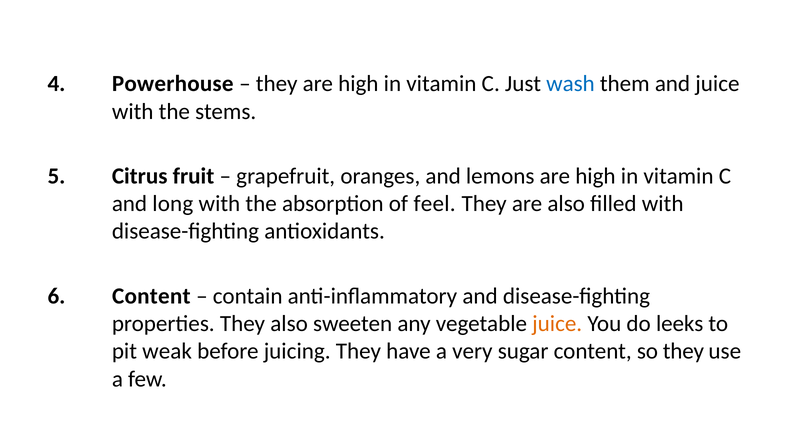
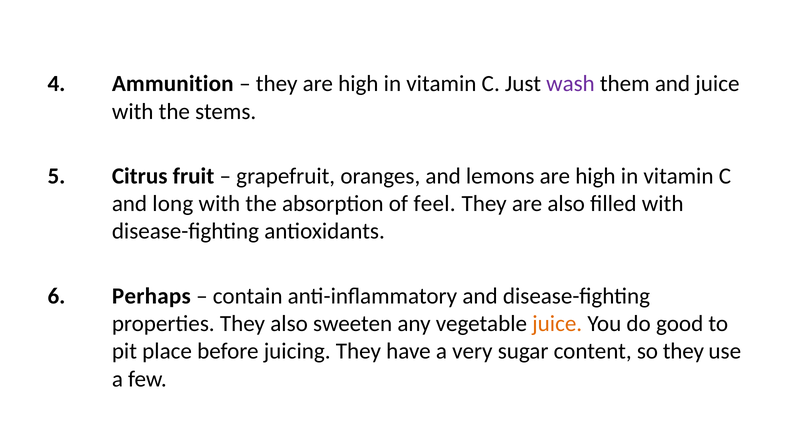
Powerhouse: Powerhouse -> Ammunition
wash colour: blue -> purple
Content at (151, 296): Content -> Perhaps
leeks: leeks -> good
weak: weak -> place
